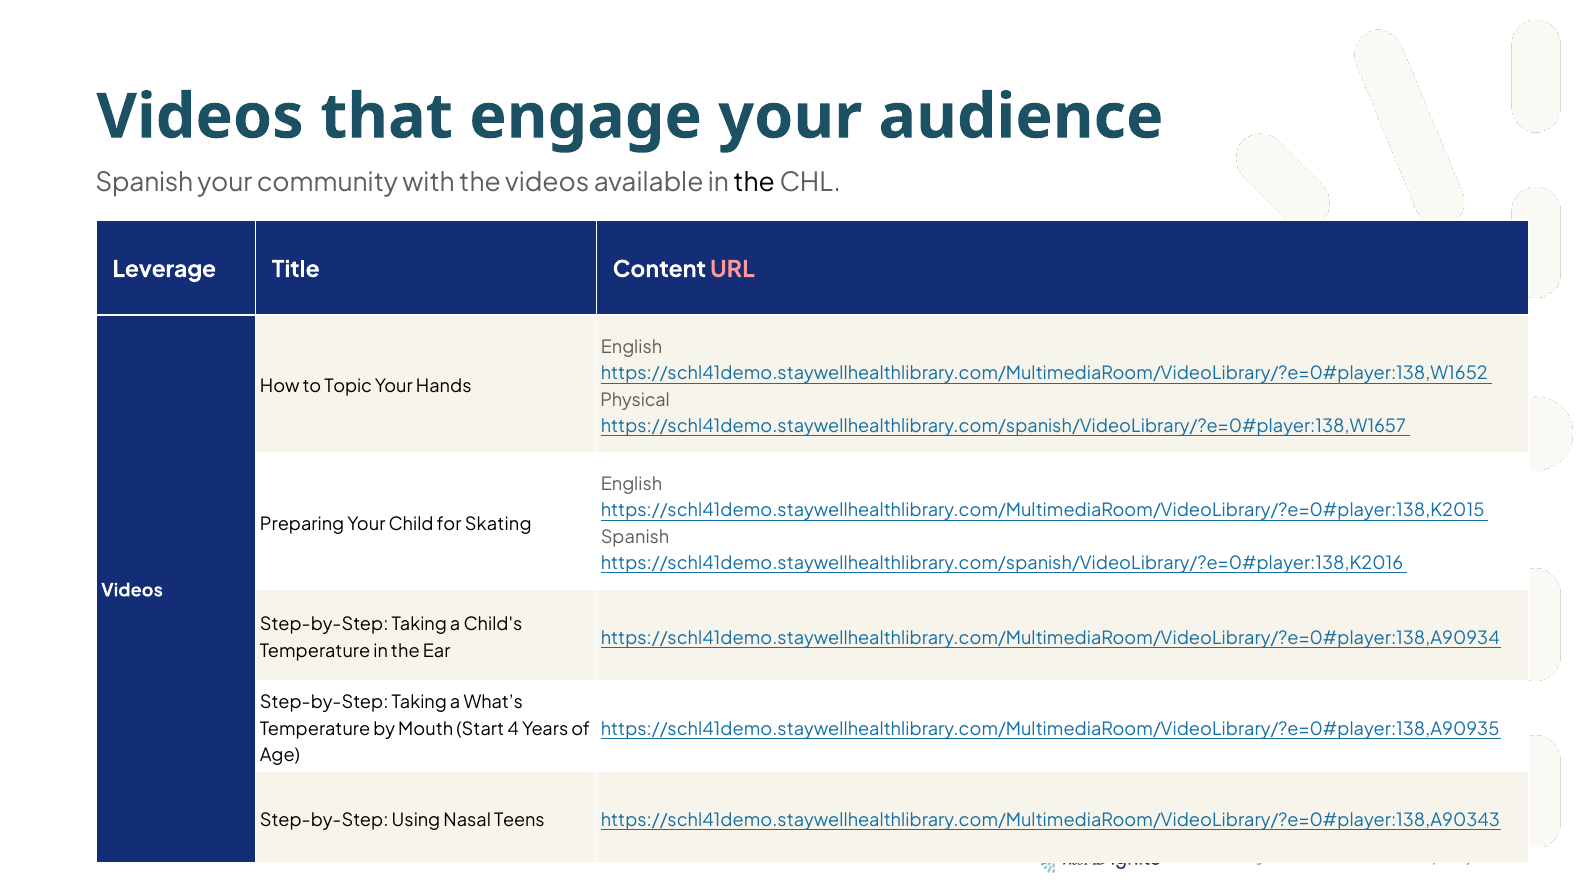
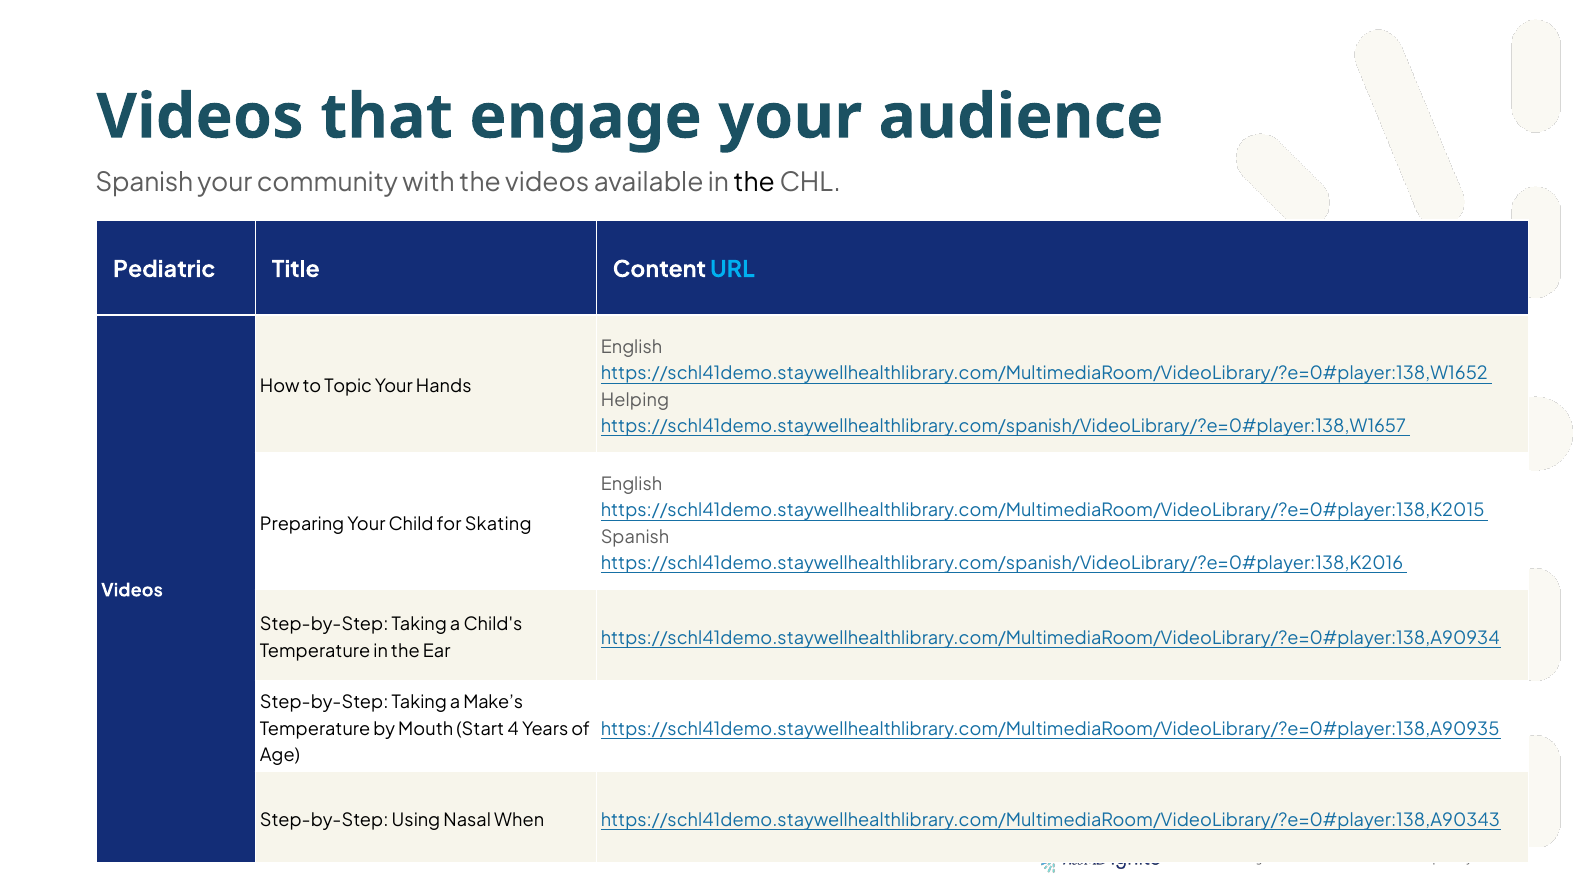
Leverage: Leverage -> Pediatric
URL colour: pink -> light blue
Physical: Physical -> Helping
What’s: What’s -> Make’s
Teens: Teens -> When
